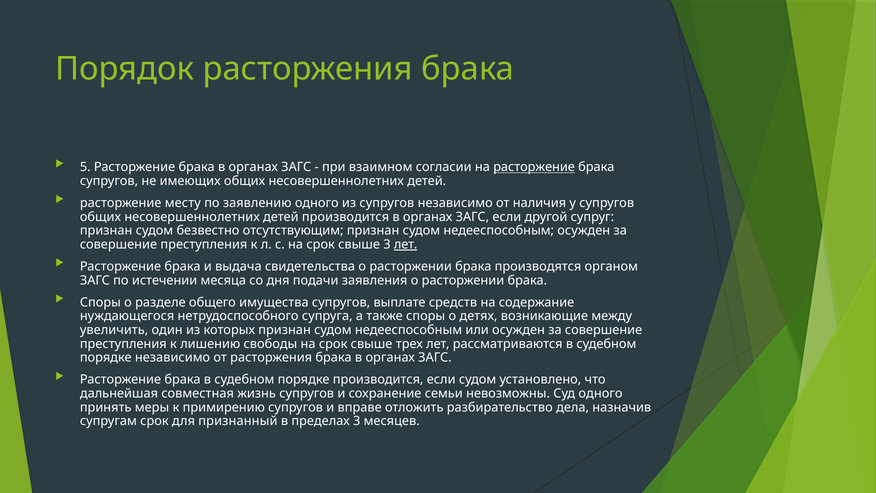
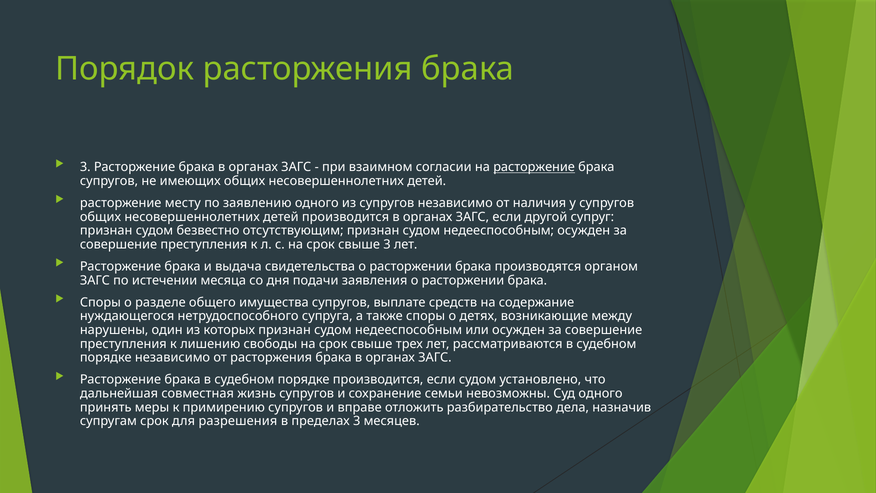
5 at (85, 167): 5 -> 3
лет at (406, 244) underline: present -> none
увеличить: увеличить -> нарушены
признанный: признанный -> разрешения
